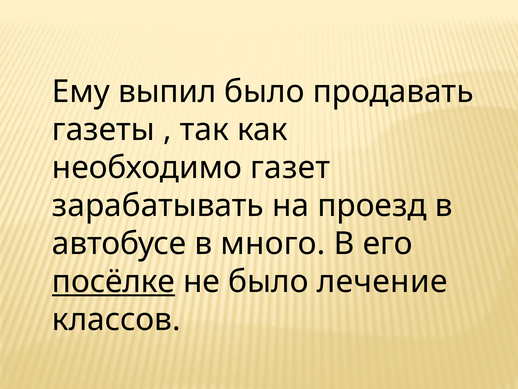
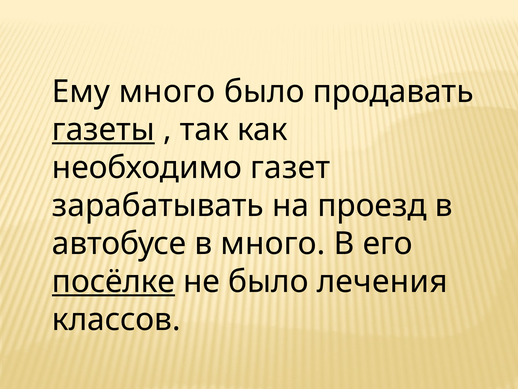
Ему выпил: выпил -> много
газеты underline: none -> present
лечение: лечение -> лечения
